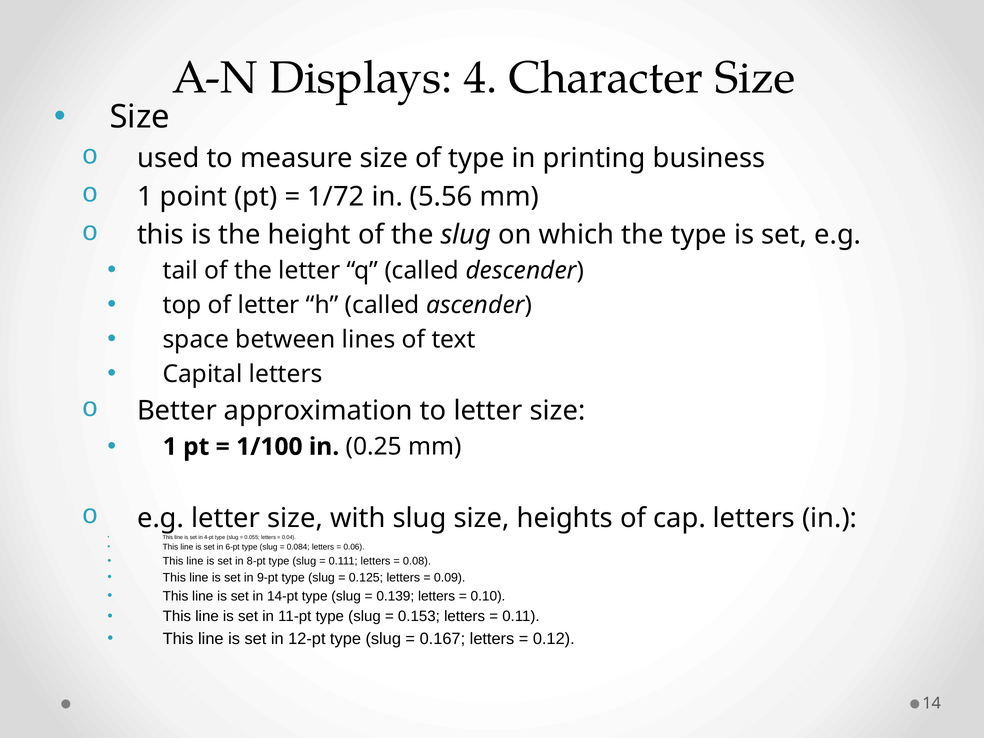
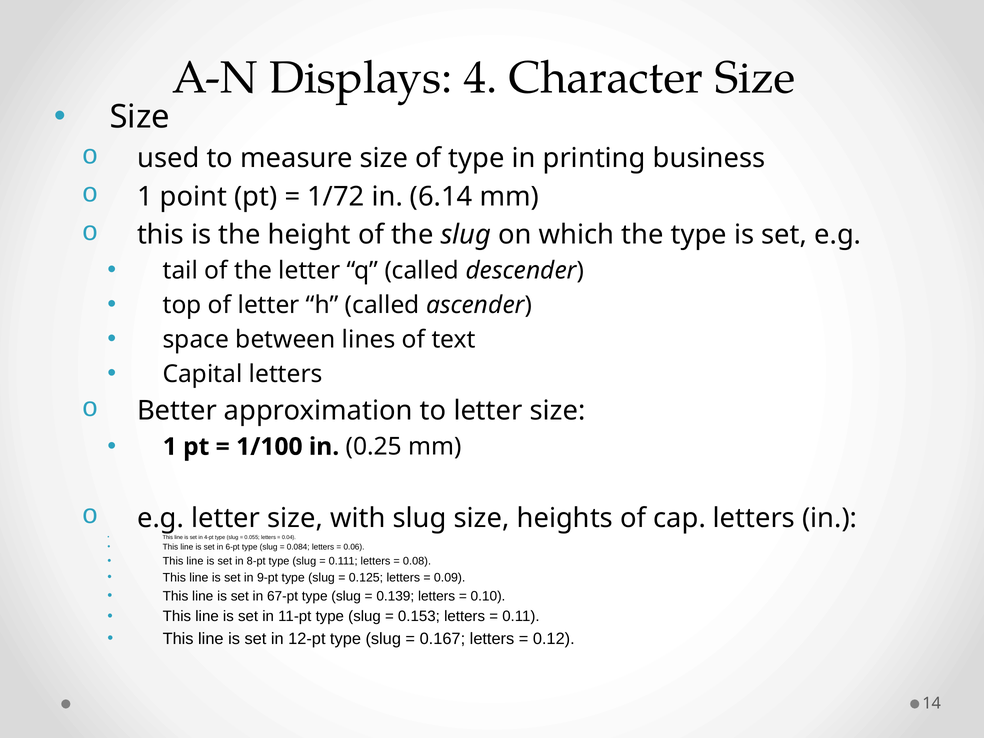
5.56: 5.56 -> 6.14
14-pt: 14-pt -> 67-pt
